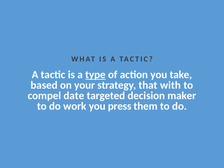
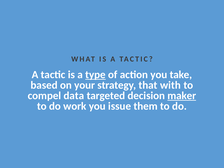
date: date -> data
maker underline: none -> present
press: press -> issue
